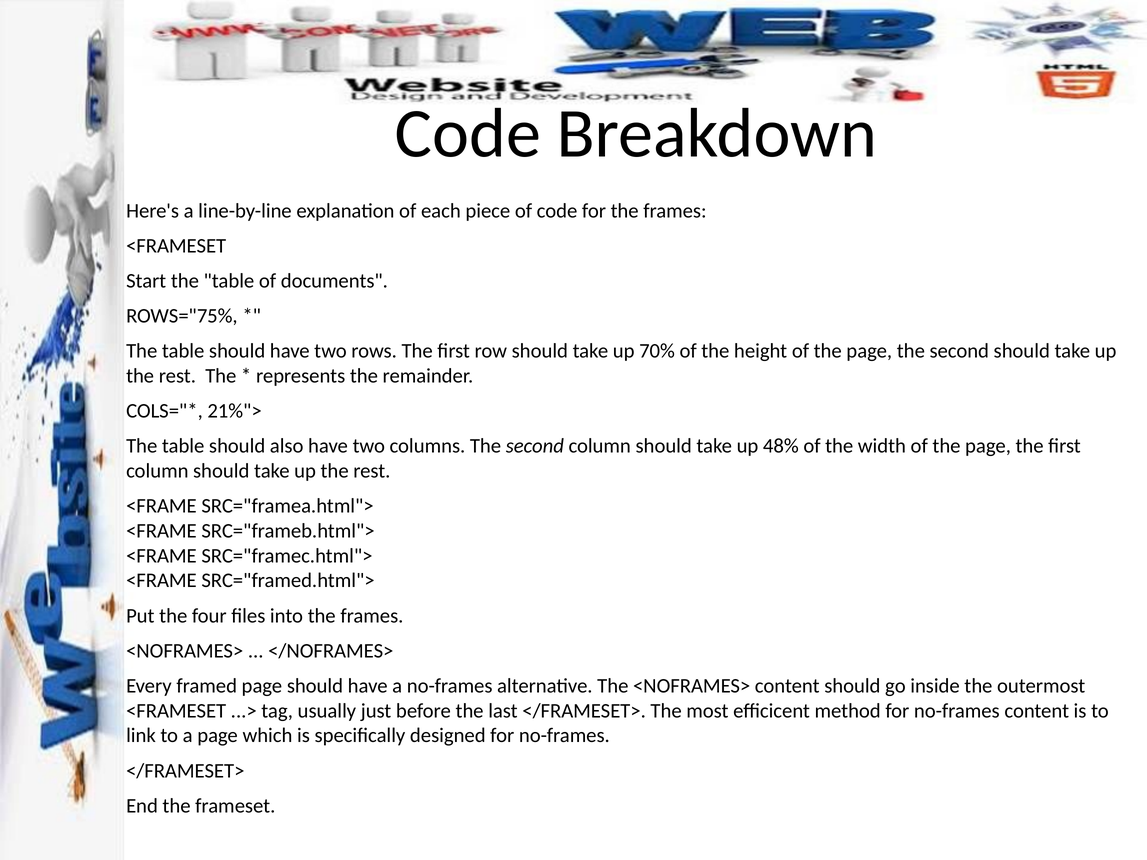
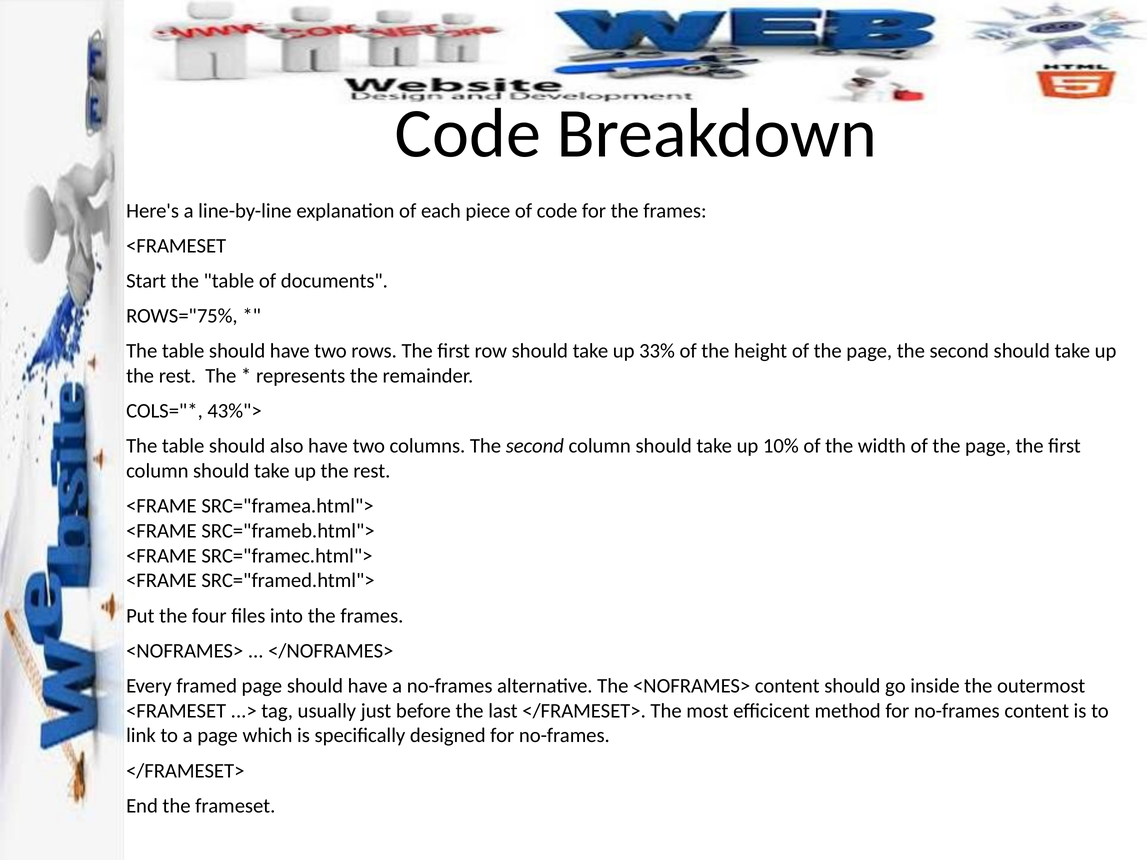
70%: 70% -> 33%
21%">: 21%"> -> 43%">
48%: 48% -> 10%
